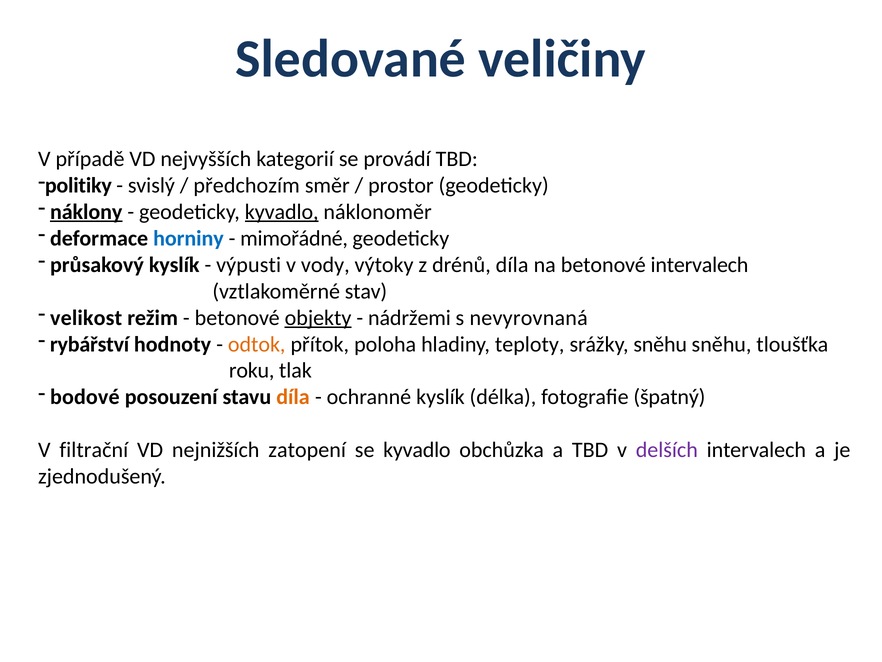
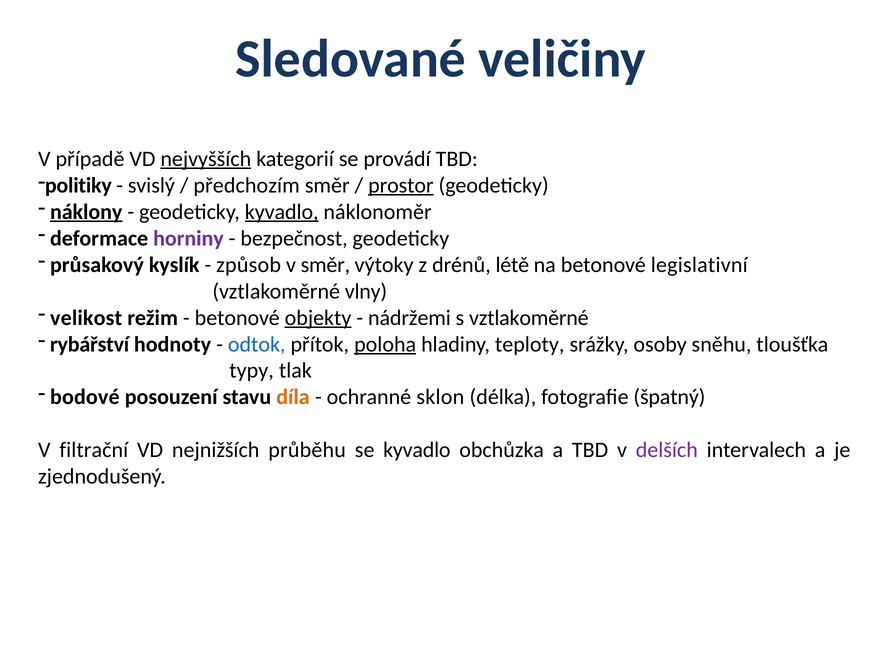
nejvyšších underline: none -> present
prostor underline: none -> present
horniny colour: blue -> purple
mimořádné: mimořádné -> bezpečnost
výpusti: výpusti -> způsob
v vody: vody -> směr
drénů díla: díla -> létě
betonové intervalech: intervalech -> legislativní
stav: stav -> vlny
s nevyrovnaná: nevyrovnaná -> vztlakoměrné
odtok colour: orange -> blue
poloha underline: none -> present
srážky sněhu: sněhu -> osoby
roku: roku -> typy
ochranné kyslík: kyslík -> sklon
zatopení: zatopení -> průběhu
